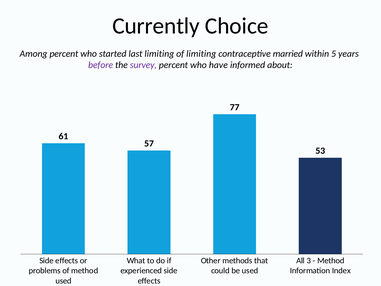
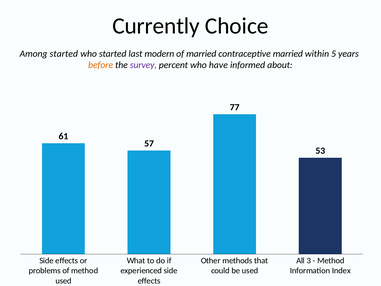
Among percent: percent -> started
last limiting: limiting -> modern
of limiting: limiting -> married
before colour: purple -> orange
